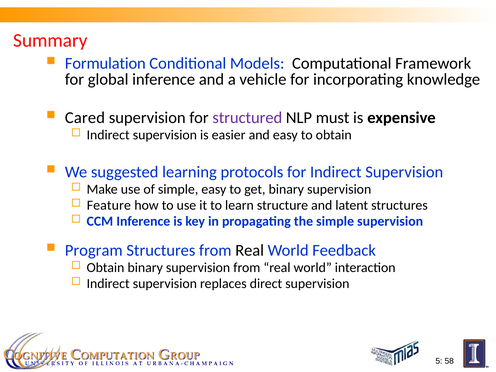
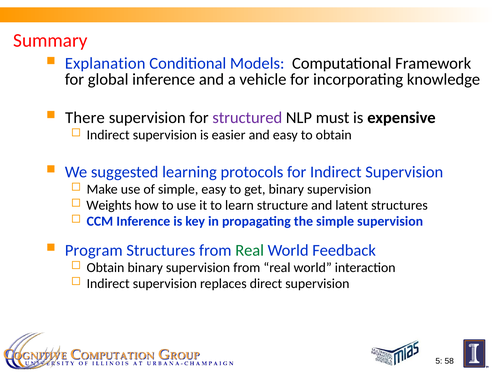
Formulation: Formulation -> Explanation
Cared: Cared -> There
Feature: Feature -> Weights
Real at (250, 250) colour: black -> green
